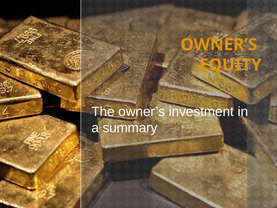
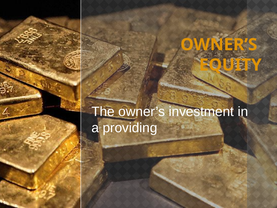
summary: summary -> providing
